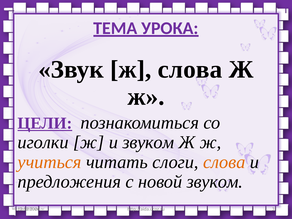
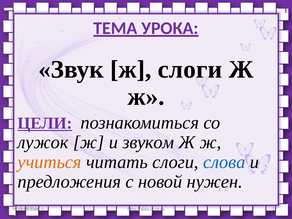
ж слова: слова -> слоги
иголки: иголки -> лужок
слова at (224, 162) colour: orange -> blue
новой звуком: звуком -> нужен
